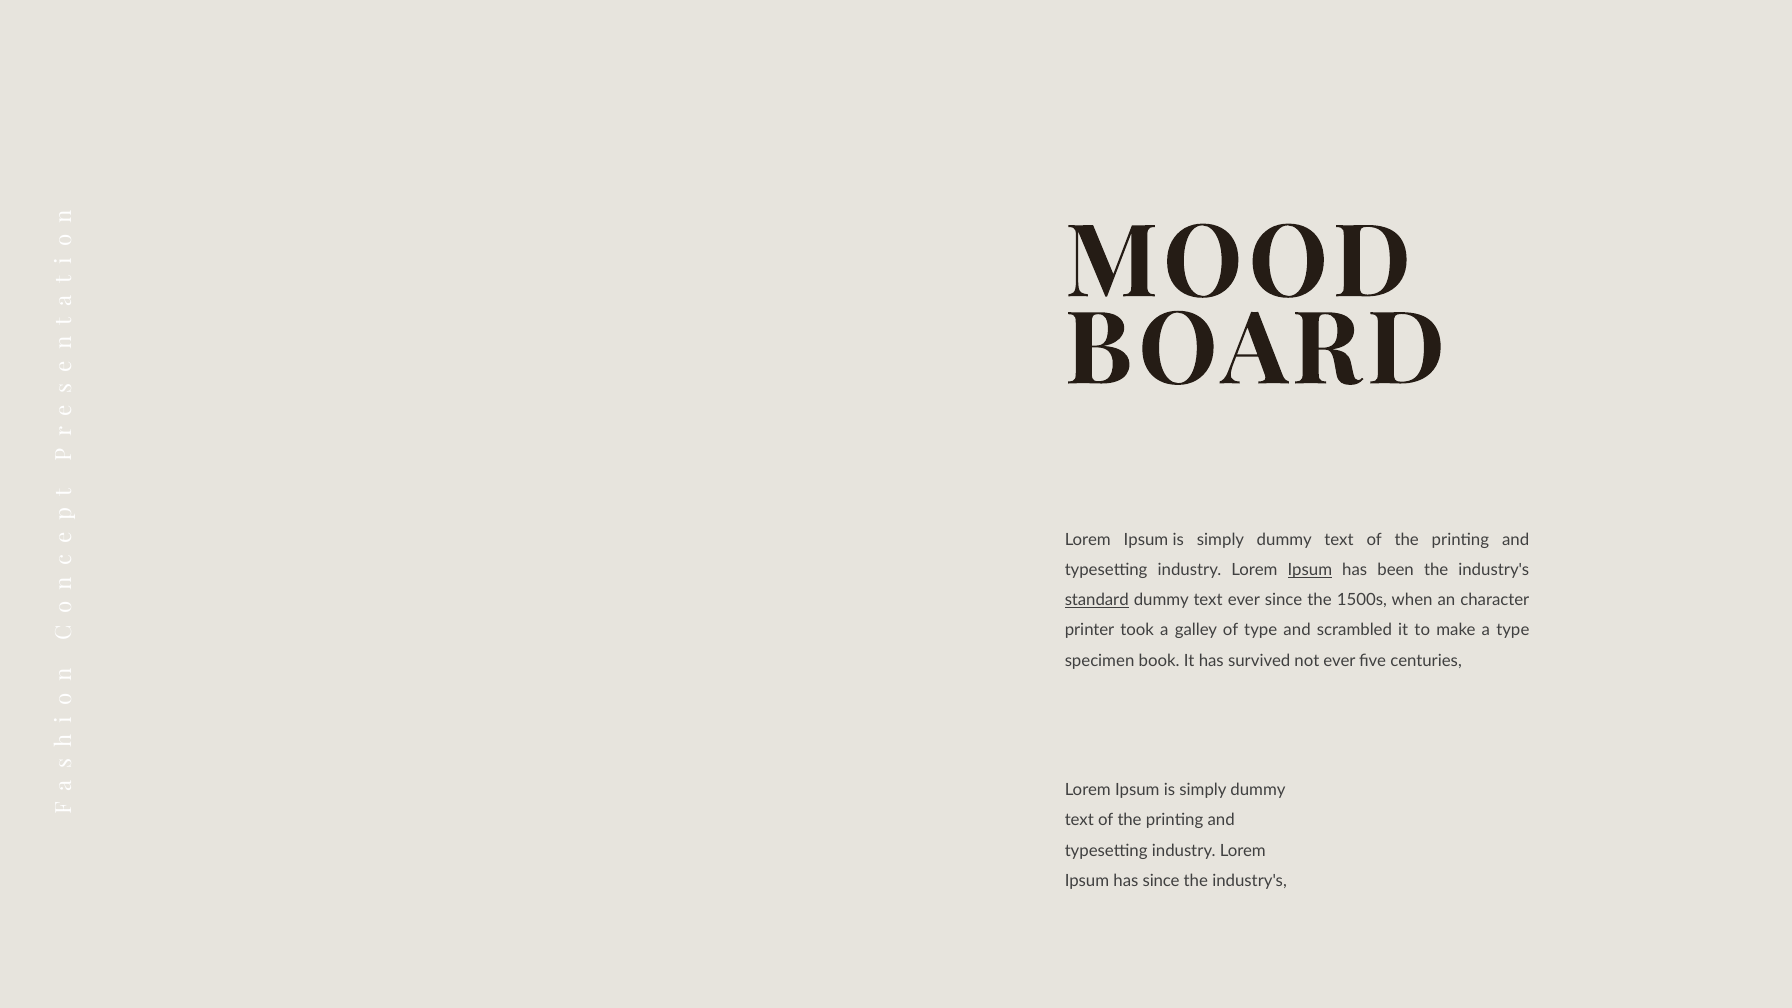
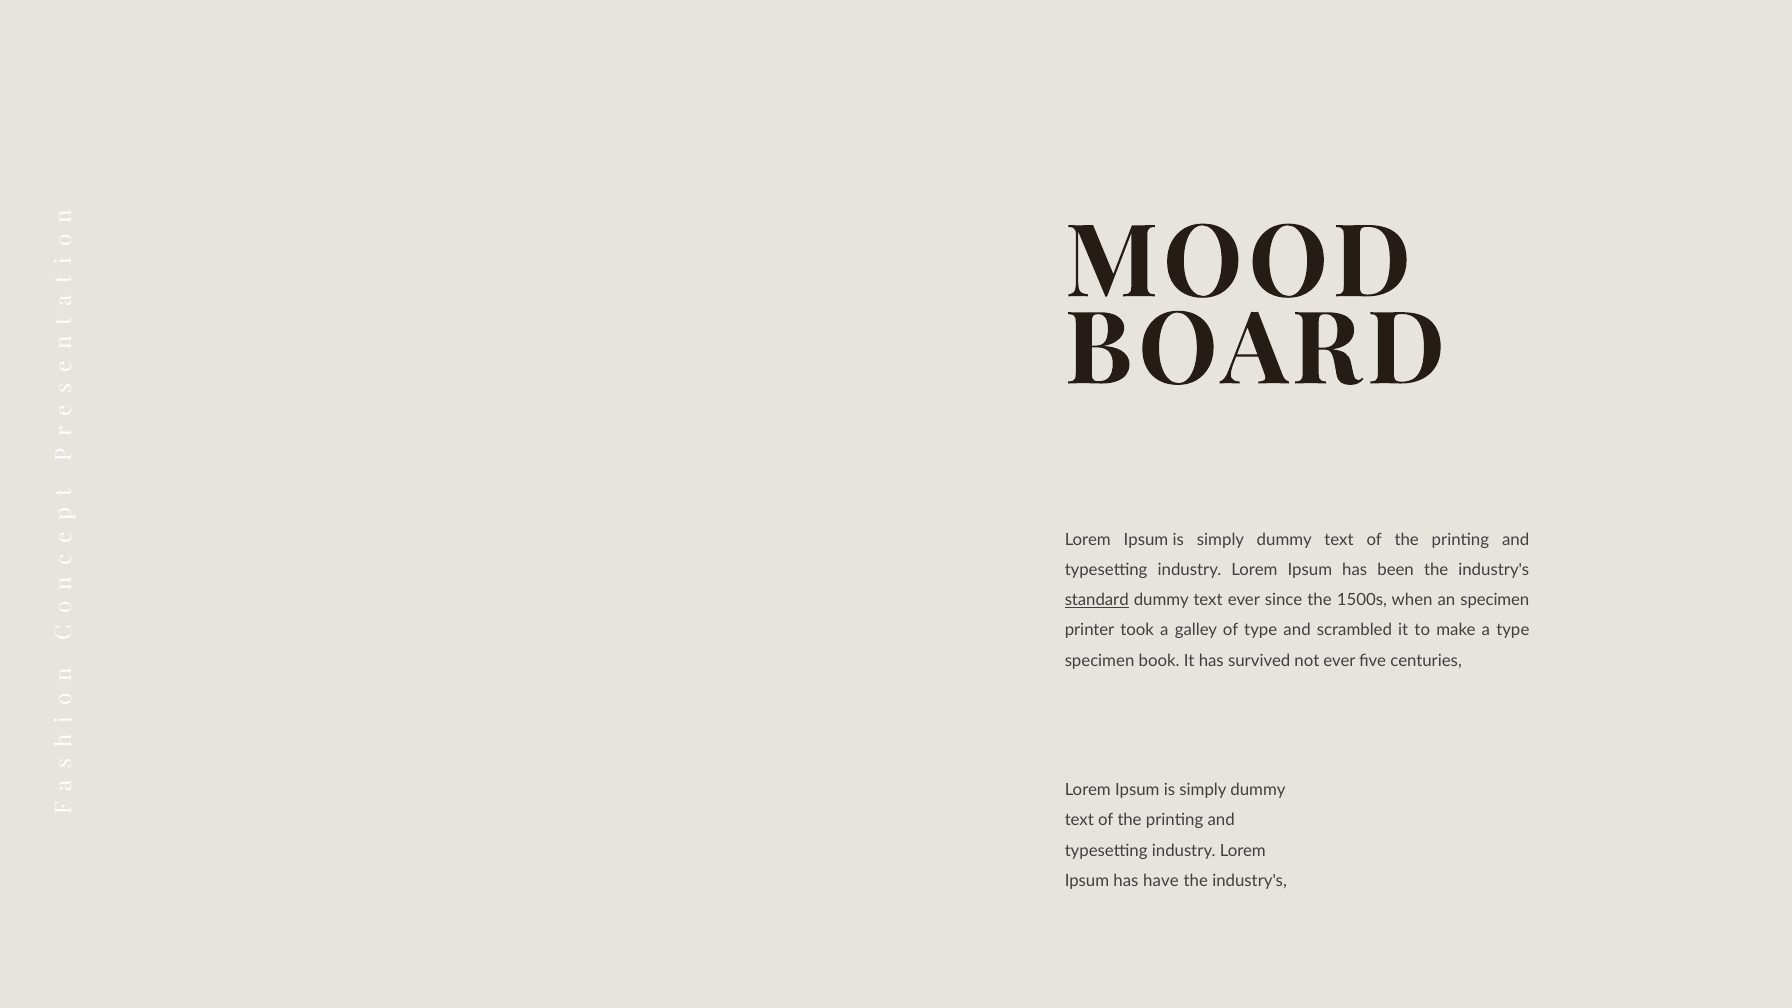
Ipsum at (1310, 570) underline: present -> none
an character: character -> specimen
has since: since -> have
